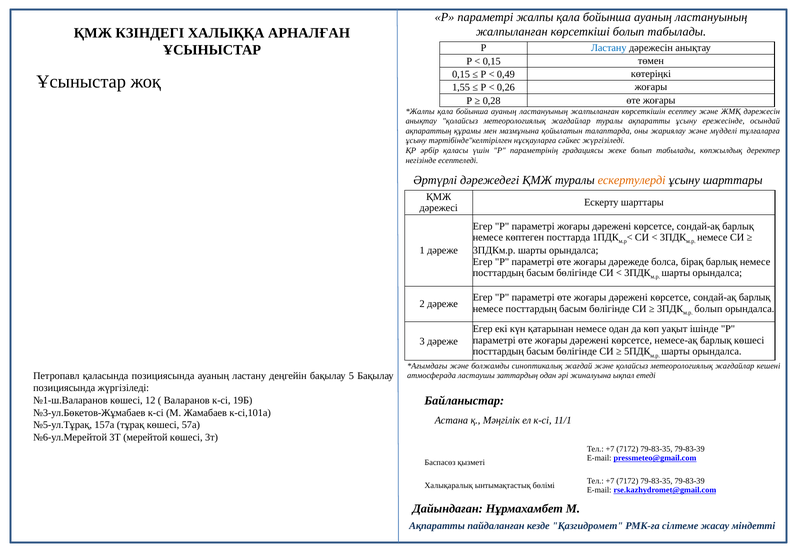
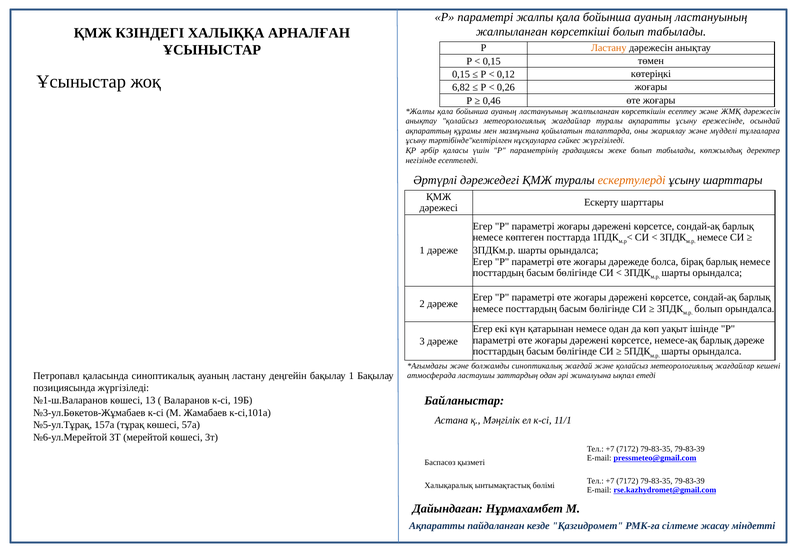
Ластану at (609, 48) colour: blue -> orange
0,49: 0,49 -> 0,12
1,55: 1,55 -> 6,82
0,28: 0,28 -> 0,46
барлық көшесі: көшесі -> дәреже
қаласында позициясында: позициясында -> синоптикалық
бақылау 5: 5 -> 1
12: 12 -> 13
